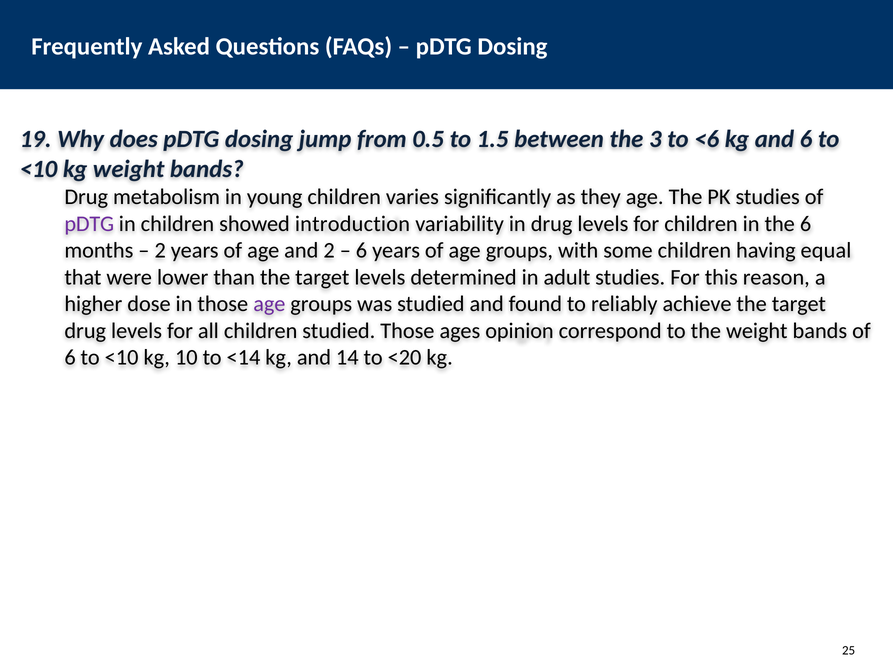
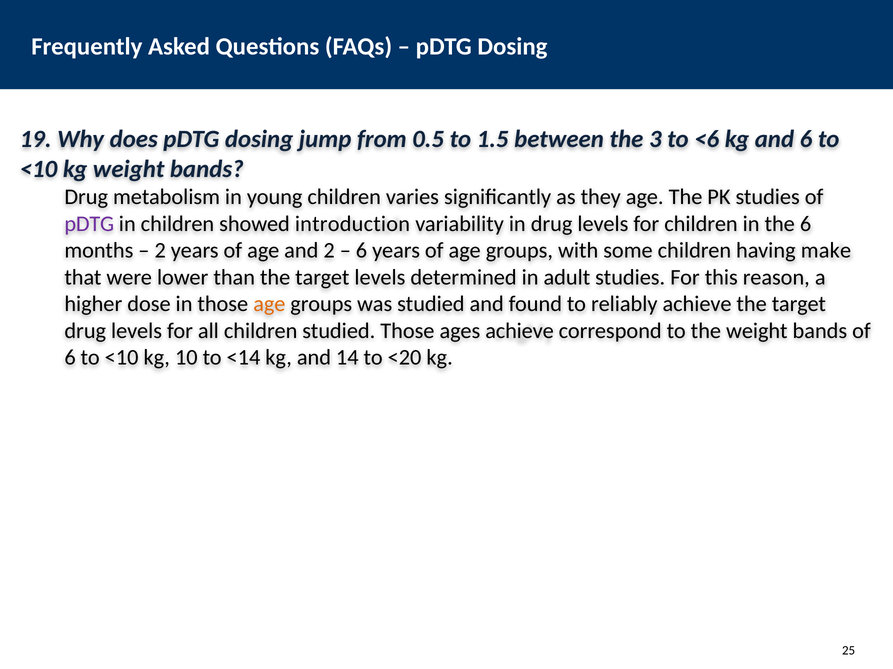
equal: equal -> make
age at (269, 304) colour: purple -> orange
ages opinion: opinion -> achieve
